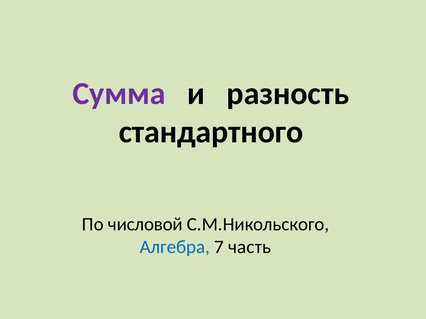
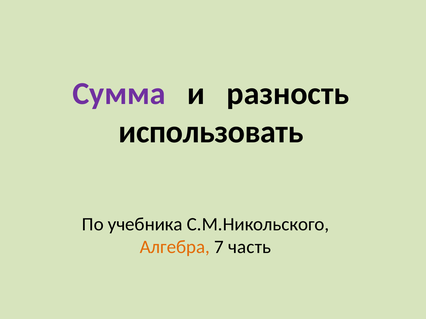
стандартного: стандартного -> использовать
числовой: числовой -> учебника
Алгебра colour: blue -> orange
